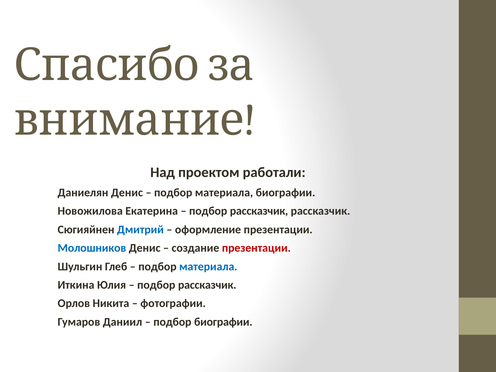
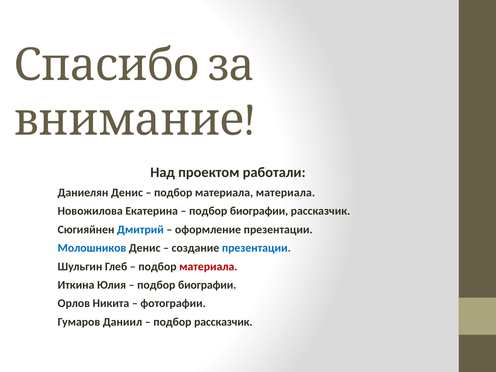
материала биографии: биографии -> материала
рассказчик at (259, 211): рассказчик -> биографии
презентации at (256, 248) colour: red -> blue
материала at (208, 266) colour: blue -> red
рассказчик at (207, 285): рассказчик -> биографии
подбор биографии: биографии -> рассказчик
